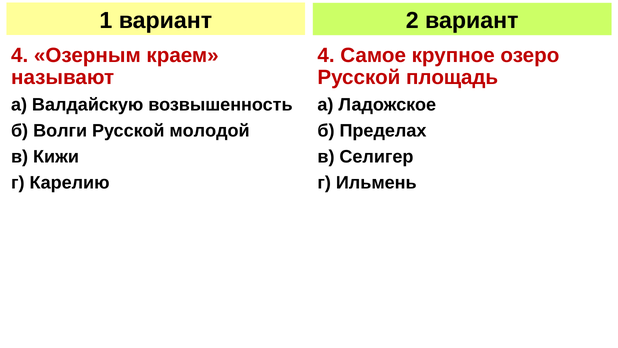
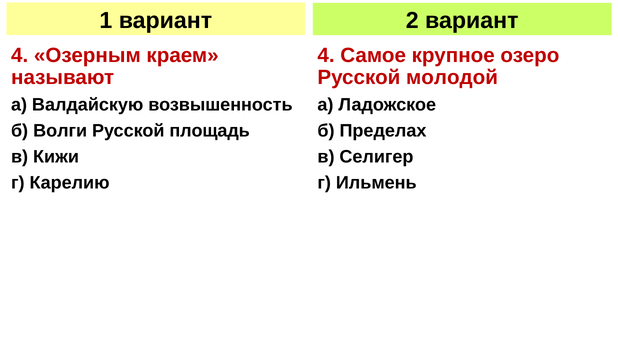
площадь: площадь -> молодой
молодой: молодой -> площадь
